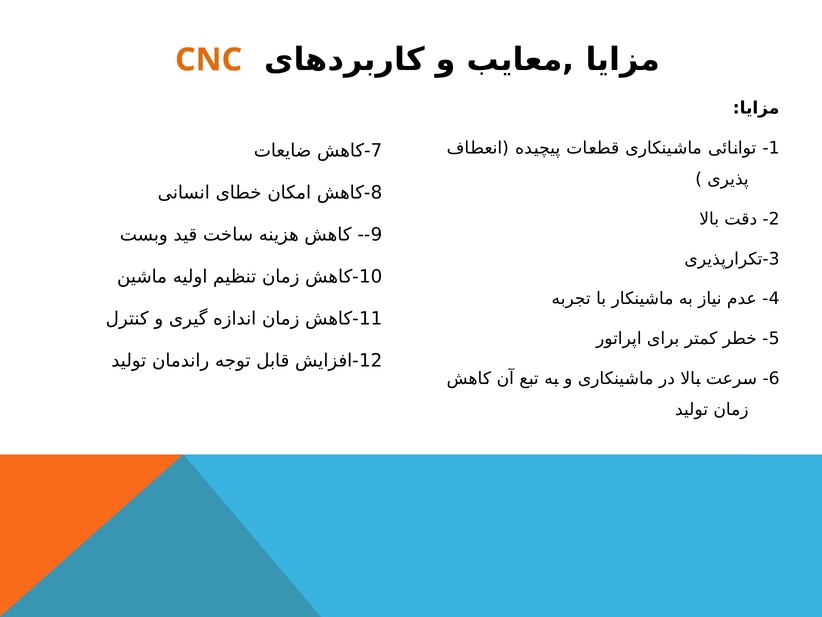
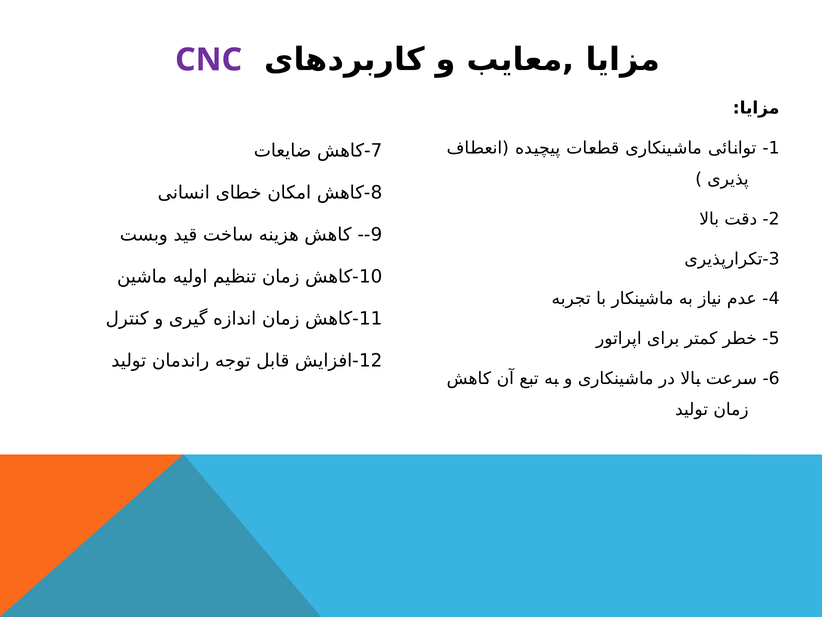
CNC colour: orange -> purple
